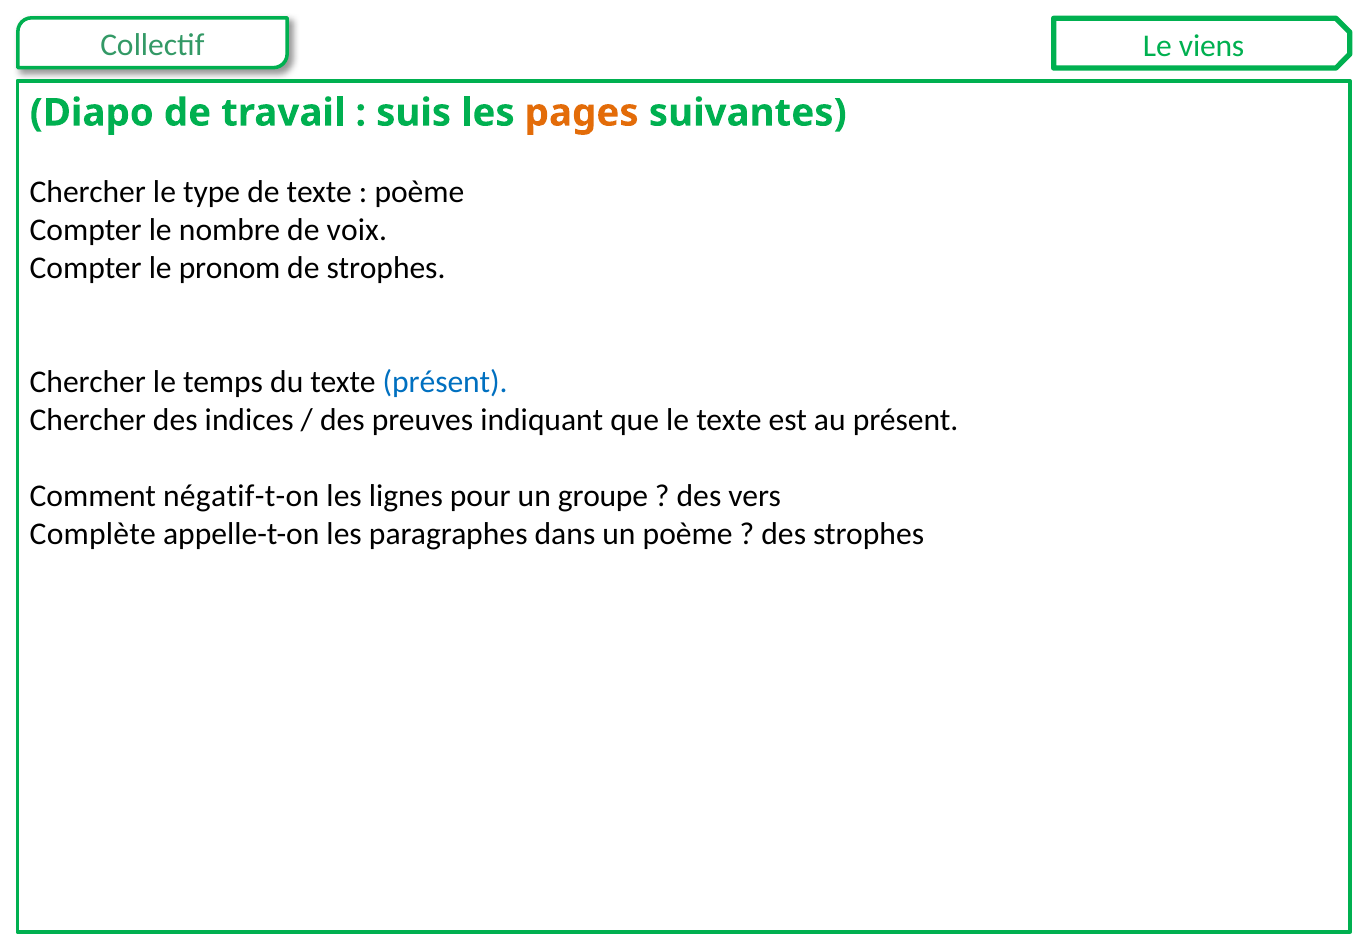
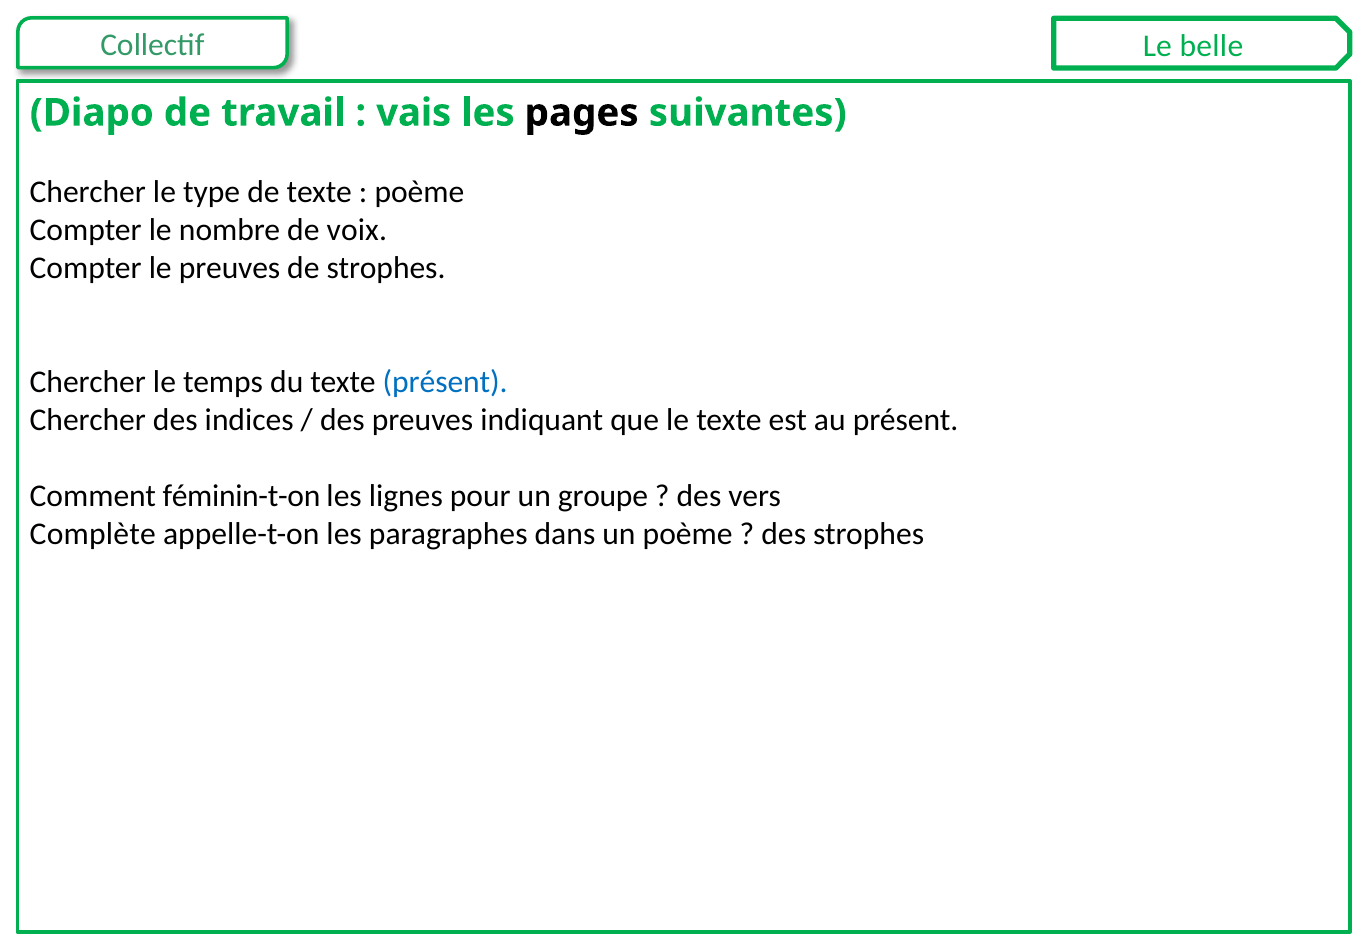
viens: viens -> belle
suis: suis -> vais
pages colour: orange -> black
le pronom: pronom -> preuves
négatif-t-on: négatif-t-on -> féminin-t-on
